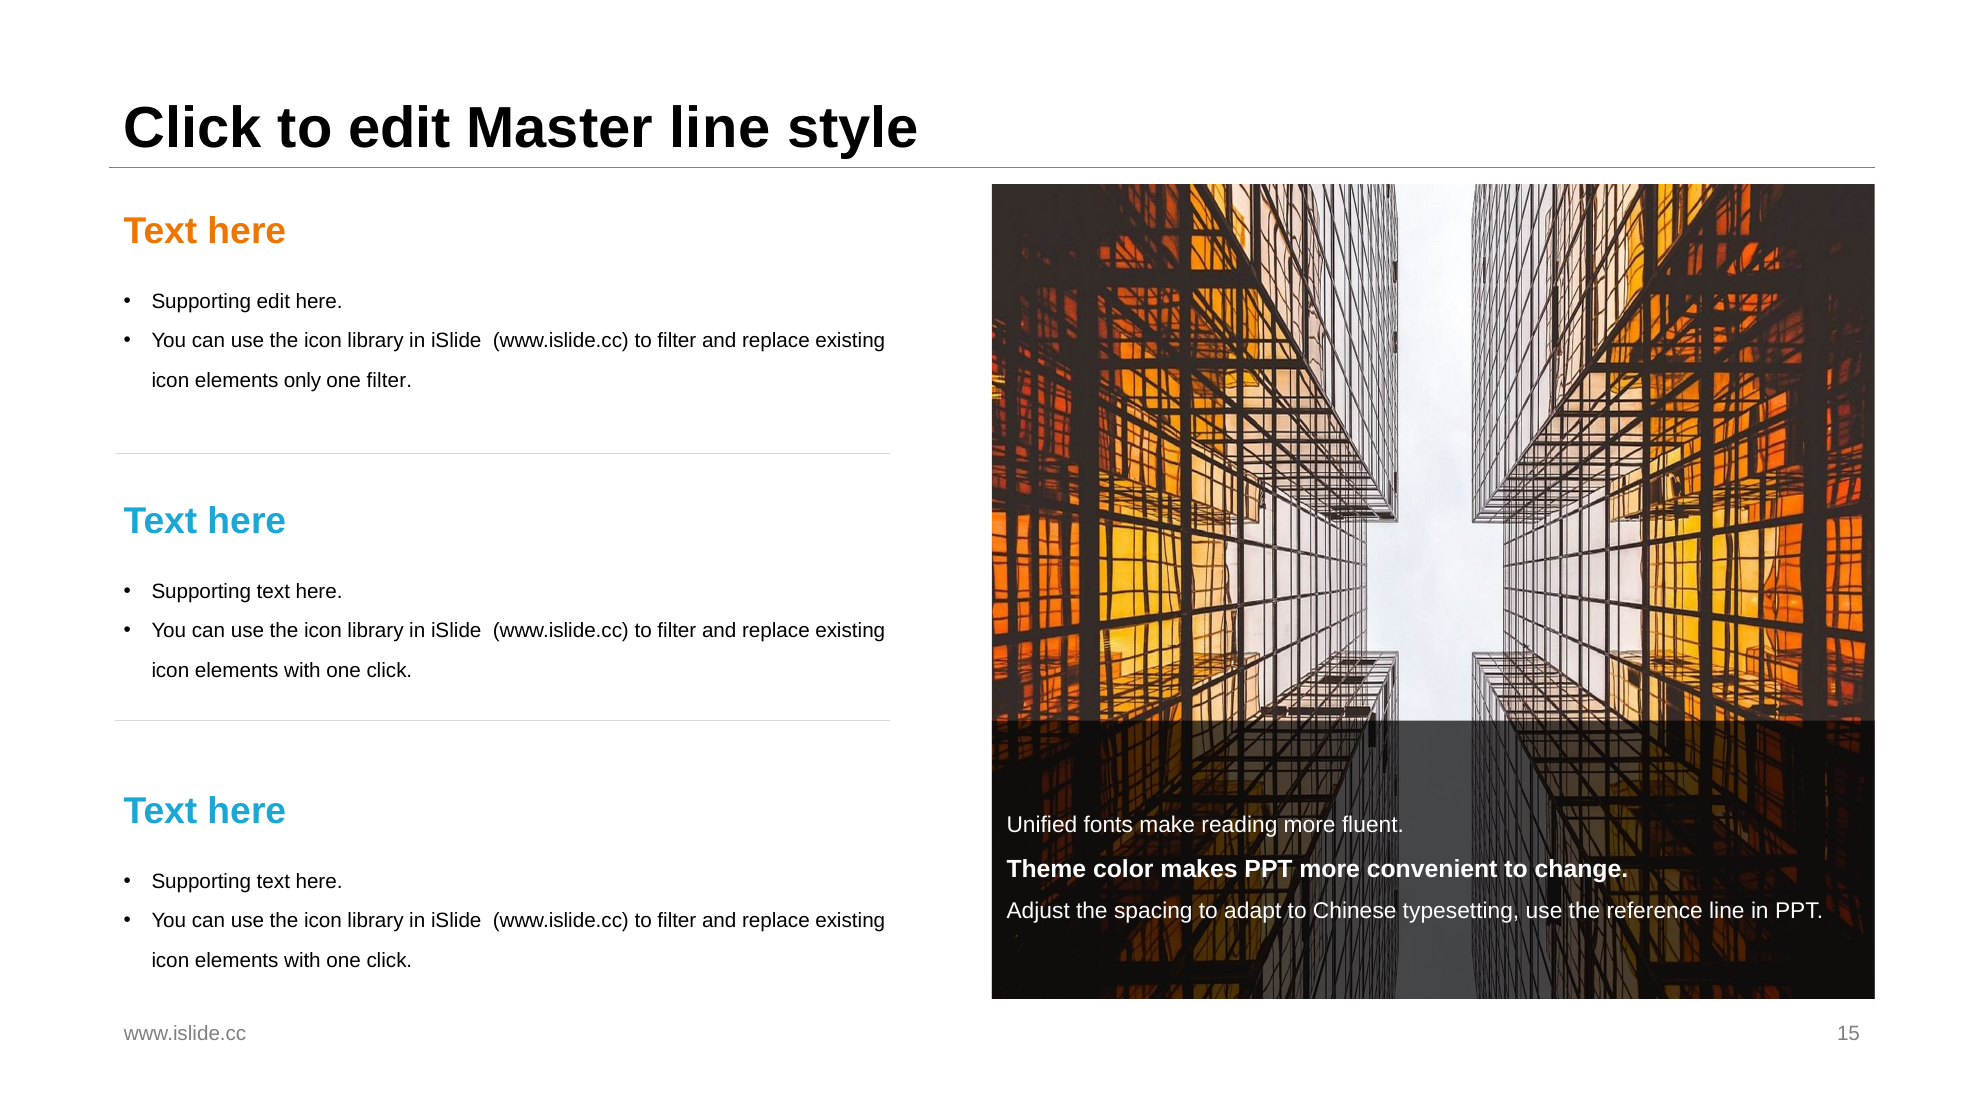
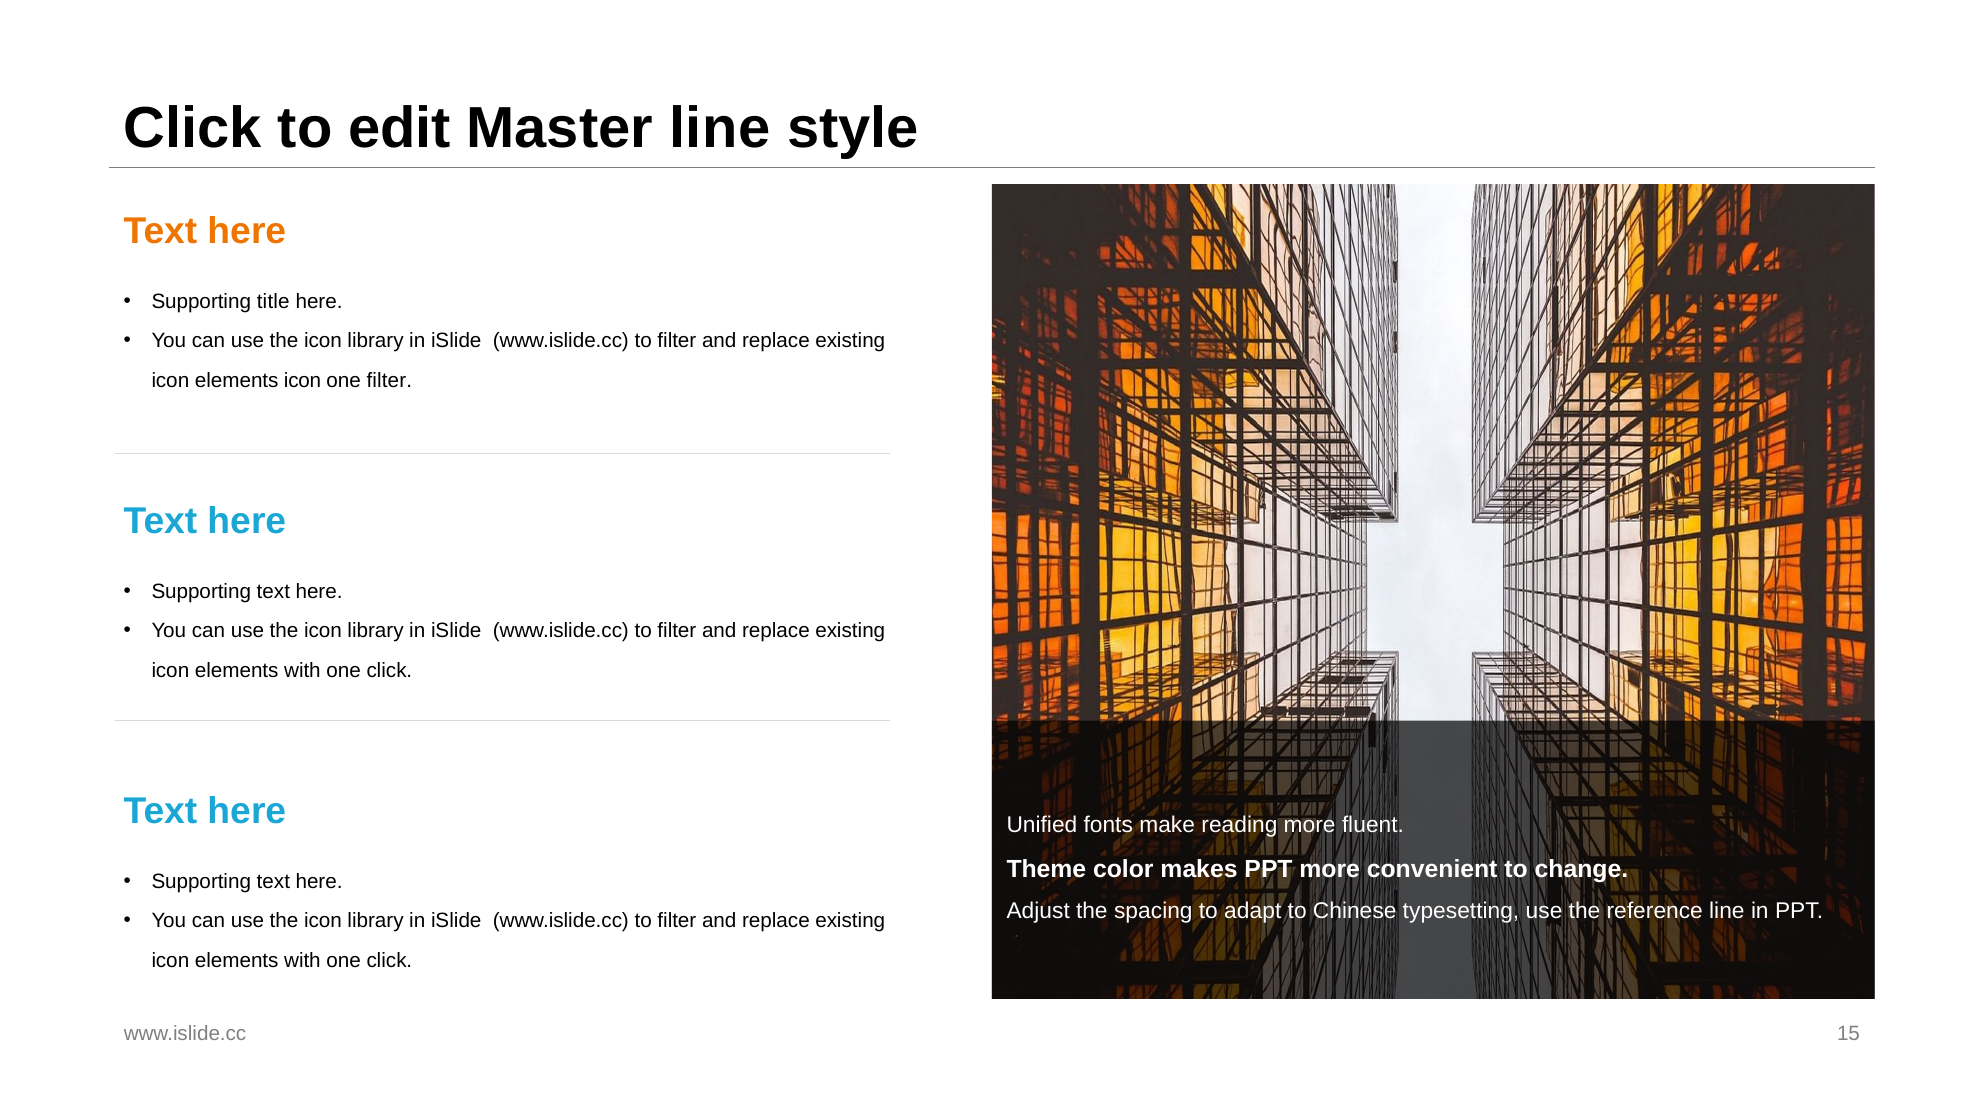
Supporting edit: edit -> title
elements only: only -> icon
